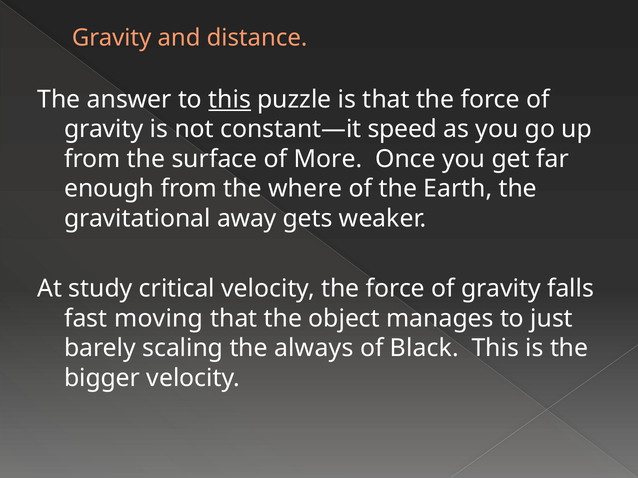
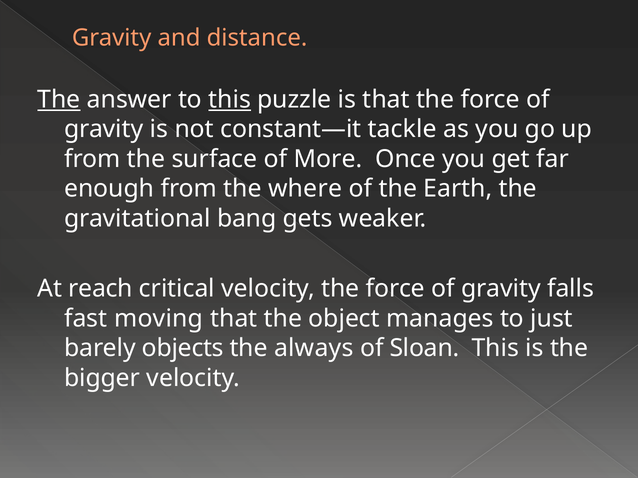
The at (59, 100) underline: none -> present
speed: speed -> tackle
away: away -> bang
study: study -> reach
scaling: scaling -> objects
Black: Black -> Sloan
